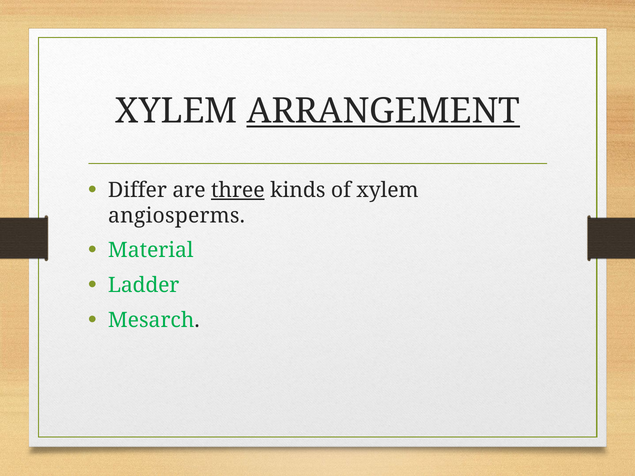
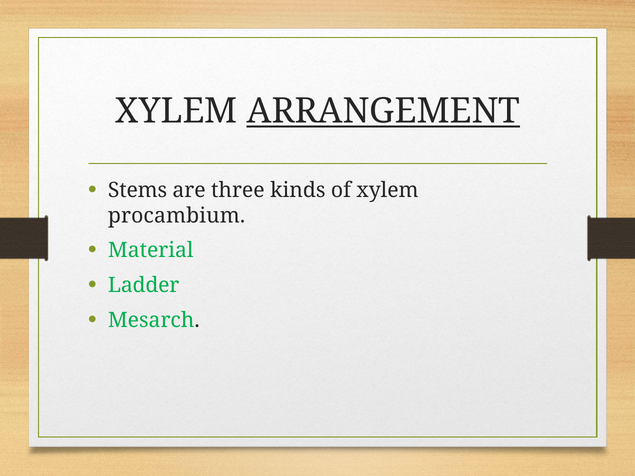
Differ: Differ -> Stems
three underline: present -> none
angiosperms: angiosperms -> procambium
